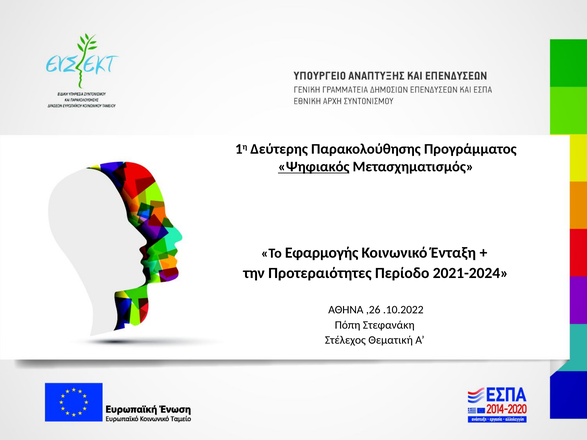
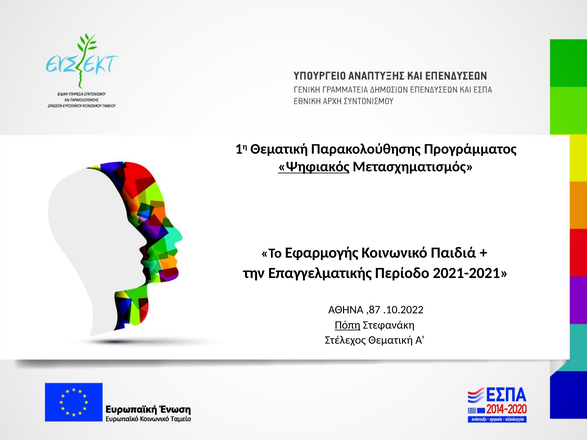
1η Δεύτερης: Δεύτερης -> Θεματική
Ένταξη: Ένταξη -> Παιδιά
Προτεραιότητες: Προτεραιότητες -> Επαγγελματικής
2021-2024: 2021-2024 -> 2021-2021
,26: ,26 -> ,87
Πόπη underline: none -> present
